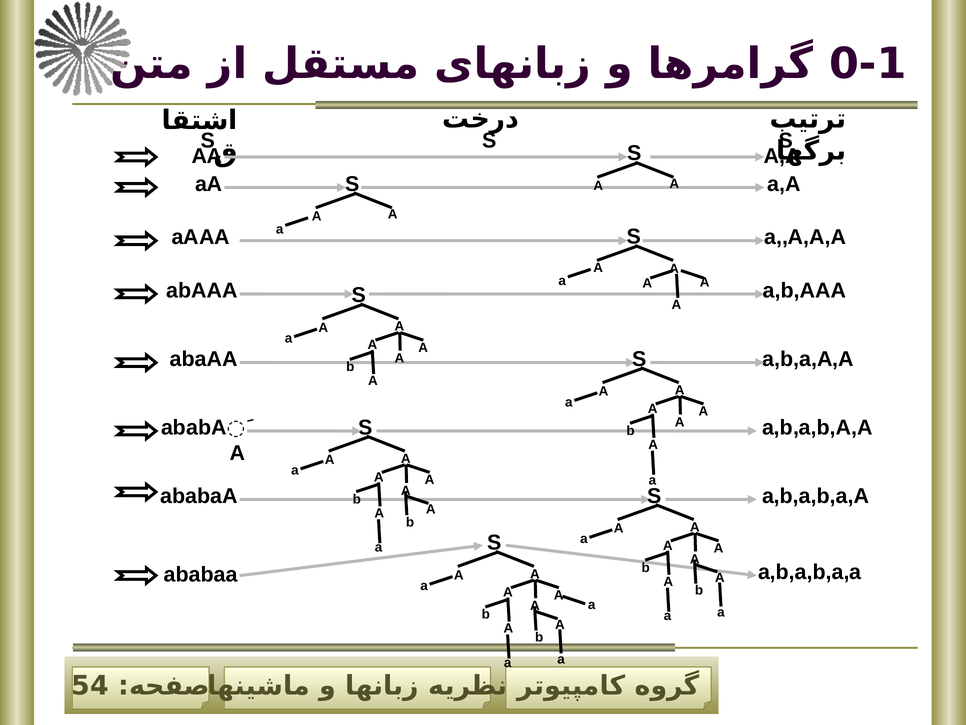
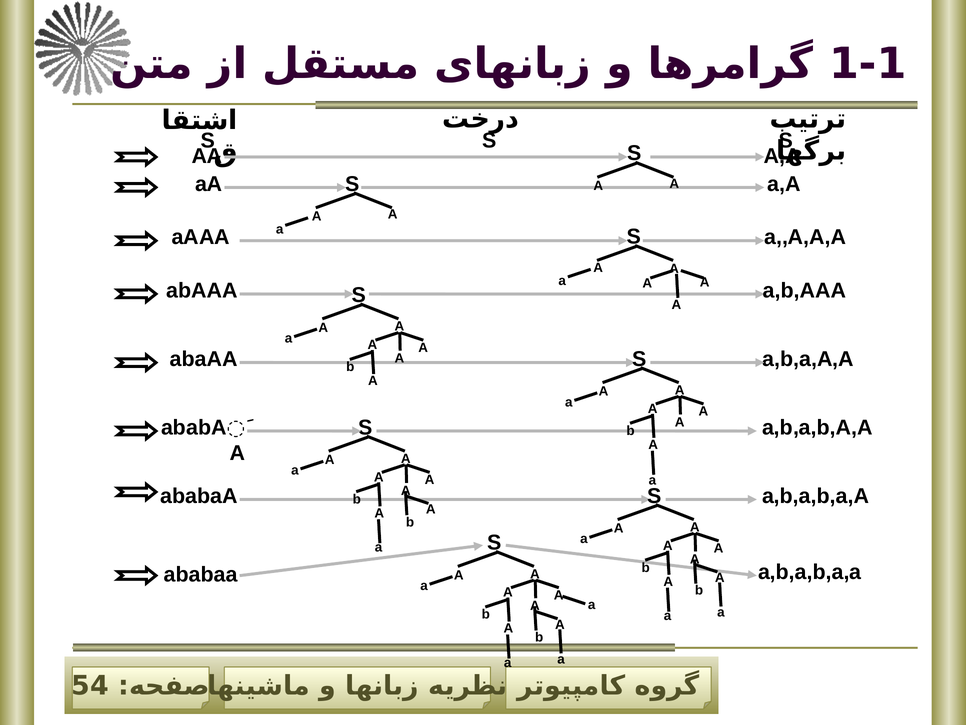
0-1: 0-1 -> 1-1
